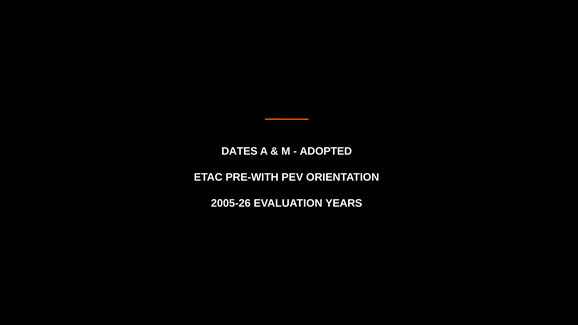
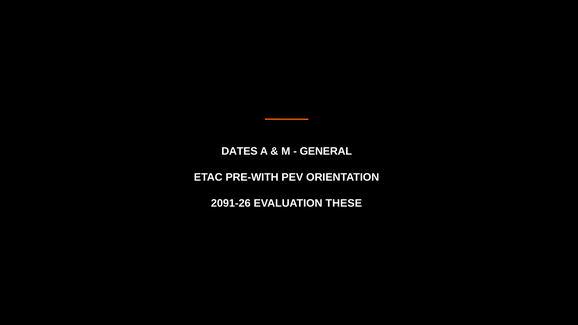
ADOPTED: ADOPTED -> GENERAL
2005-26: 2005-26 -> 2091-26
YEARS: YEARS -> THESE
